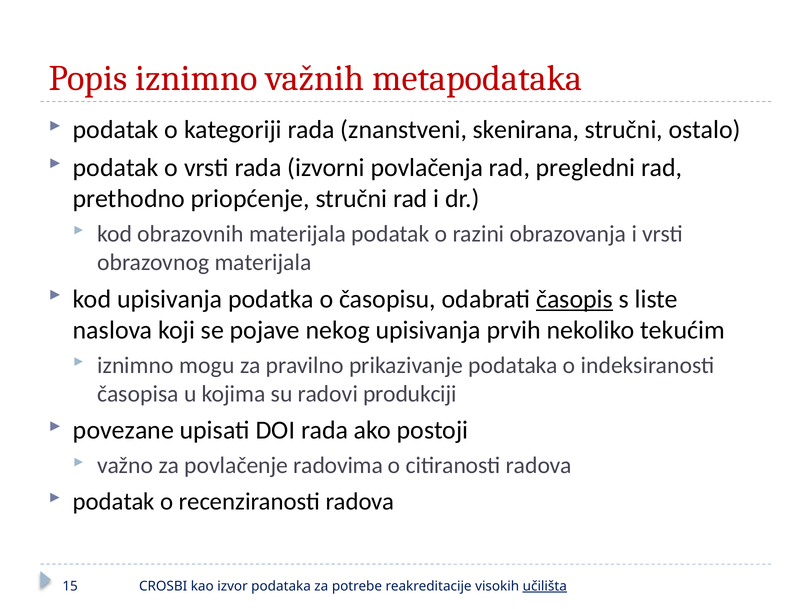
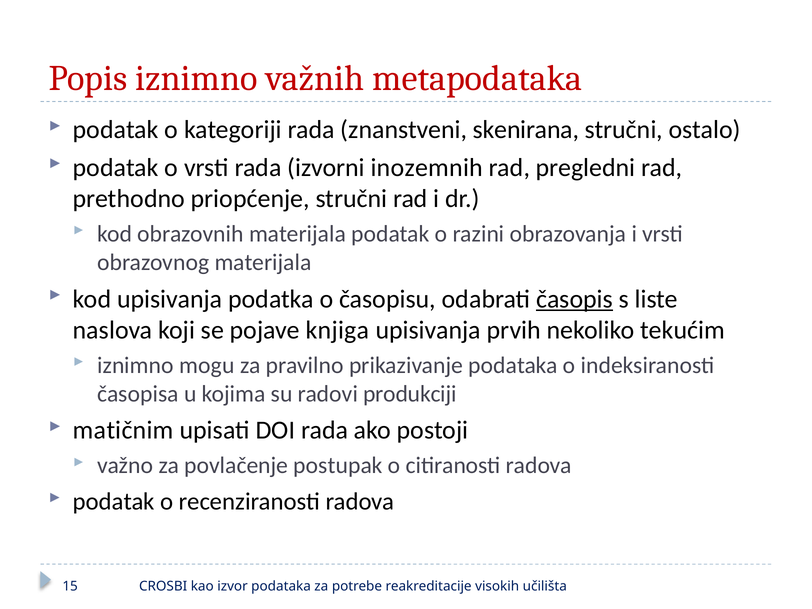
povlačenja: povlačenja -> inozemnih
nekog: nekog -> knjiga
povezane: povezane -> matičnim
radovima: radovima -> postupak
učilišta underline: present -> none
